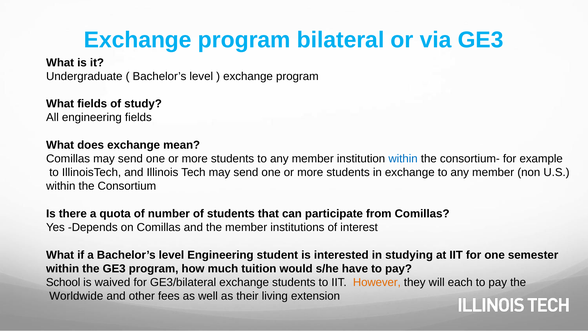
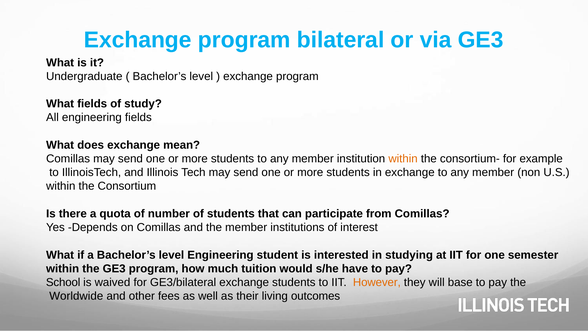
within at (403, 159) colour: blue -> orange
each: each -> base
extension: extension -> outcomes
